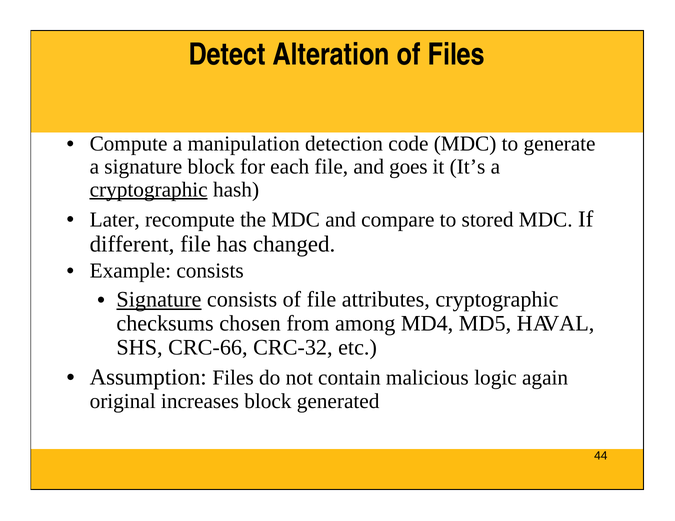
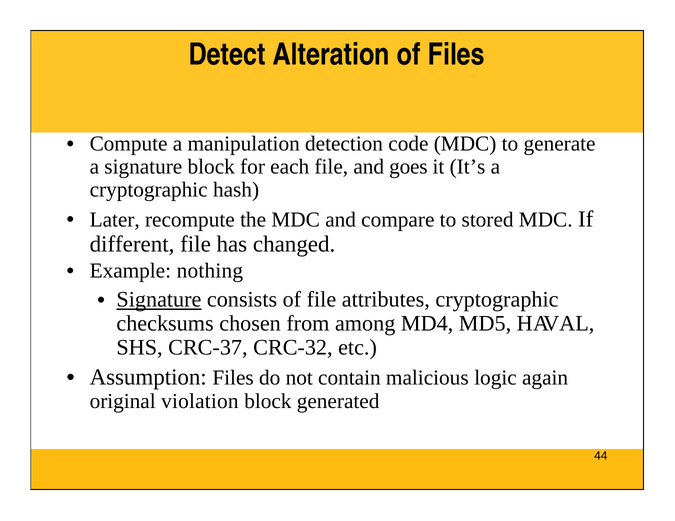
cryptographic at (149, 190) underline: present -> none
Example consists: consists -> nothing
CRC-66: CRC-66 -> CRC-37
increases: increases -> violation
